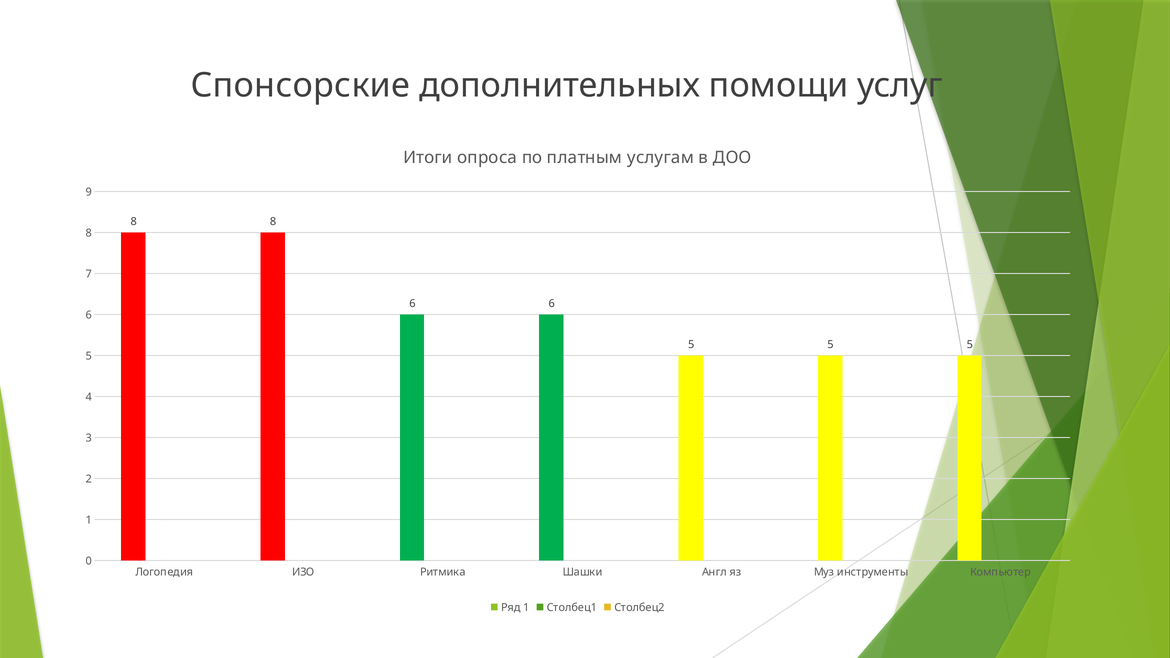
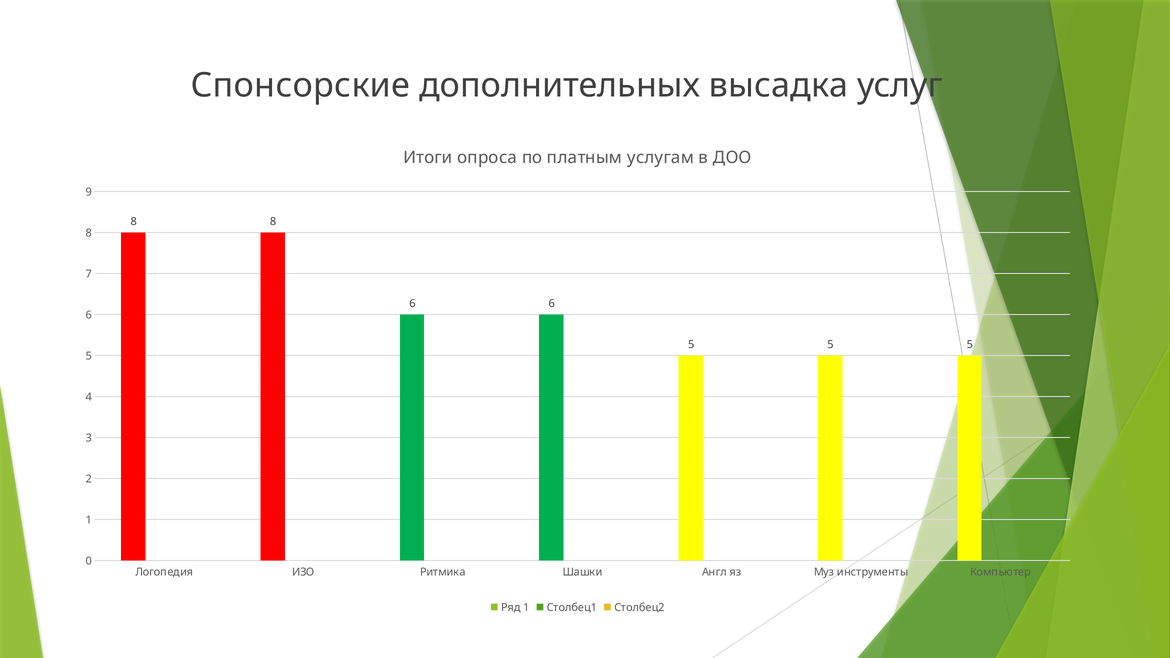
помощи: помощи -> высадка
